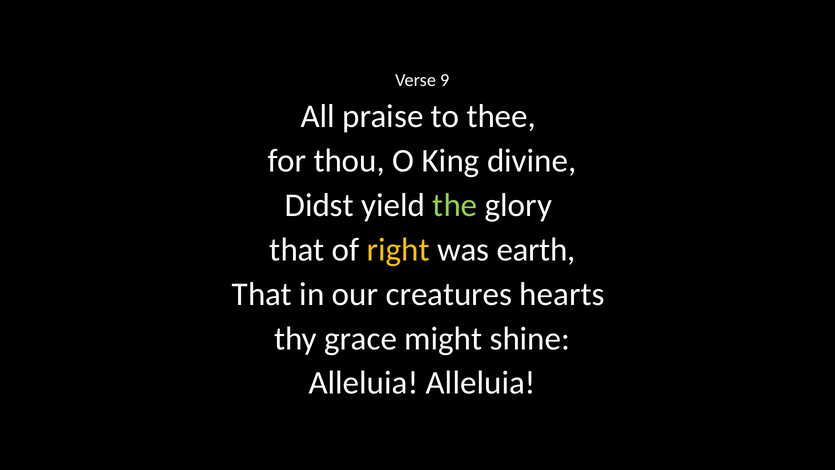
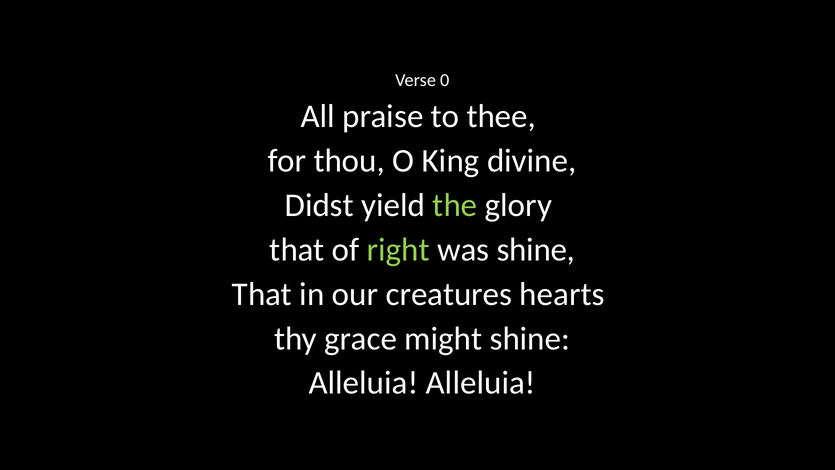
9: 9 -> 0
right colour: yellow -> light green
was earth: earth -> shine
